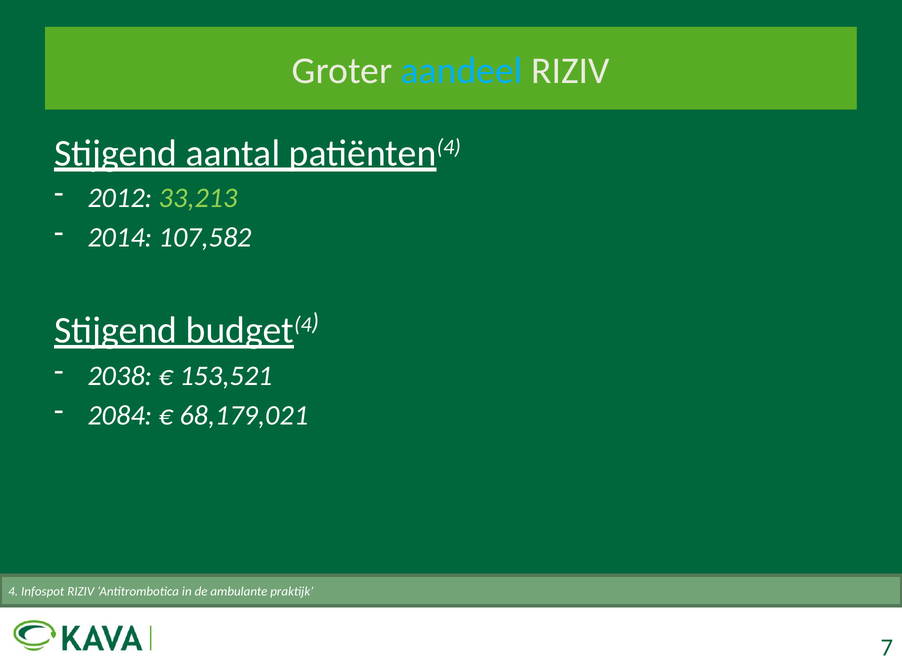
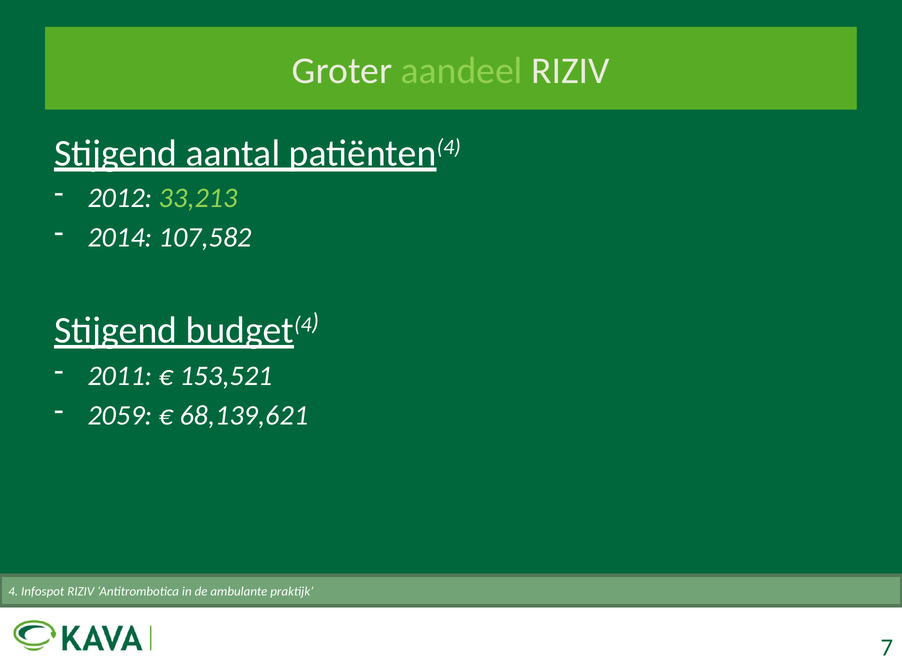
aandeel colour: light blue -> light green
2038: 2038 -> 2011
2084: 2084 -> 2059
68,179,021: 68,179,021 -> 68,139,621
